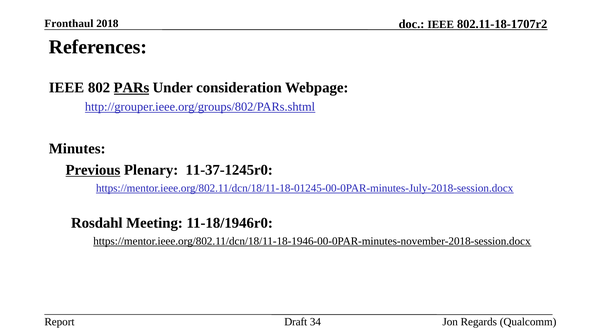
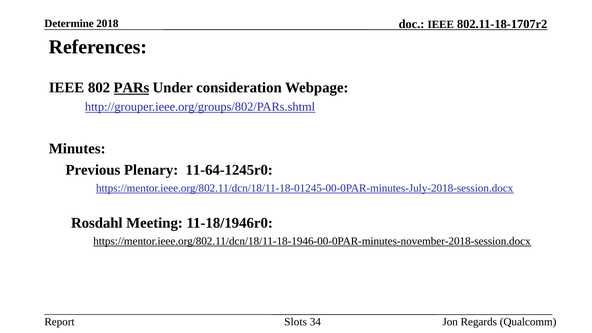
Fronthaul: Fronthaul -> Determine
Previous underline: present -> none
11-37-1245r0: 11-37-1245r0 -> 11-64-1245r0
Draft: Draft -> Slots
